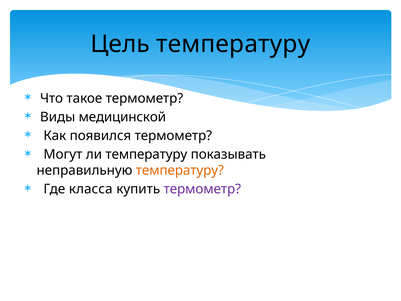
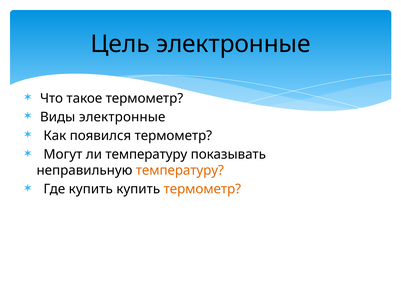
Цель температуру: температуру -> электронные
Виды медицинской: медицинской -> электронные
Где класса: класса -> купить
термометр at (202, 189) colour: purple -> orange
